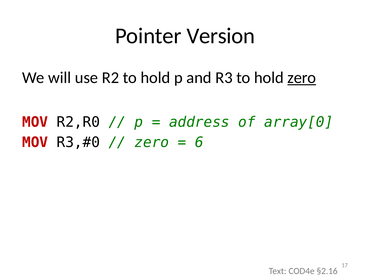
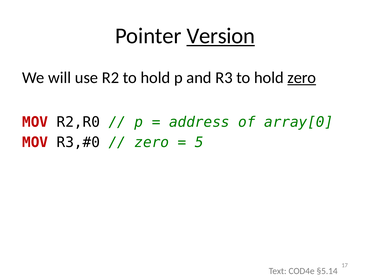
Version underline: none -> present
6: 6 -> 5
§2.16: §2.16 -> §5.14
